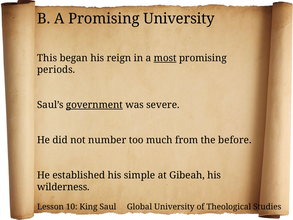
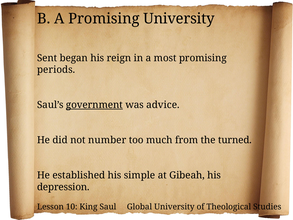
This: This -> Sent
most underline: present -> none
severe: severe -> advice
before: before -> turned
wilderness: wilderness -> depression
